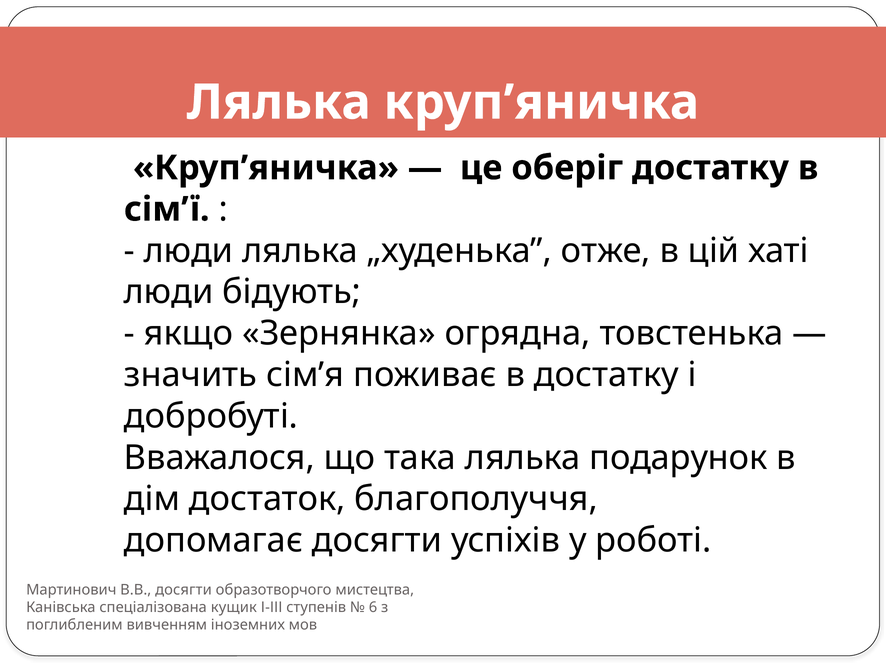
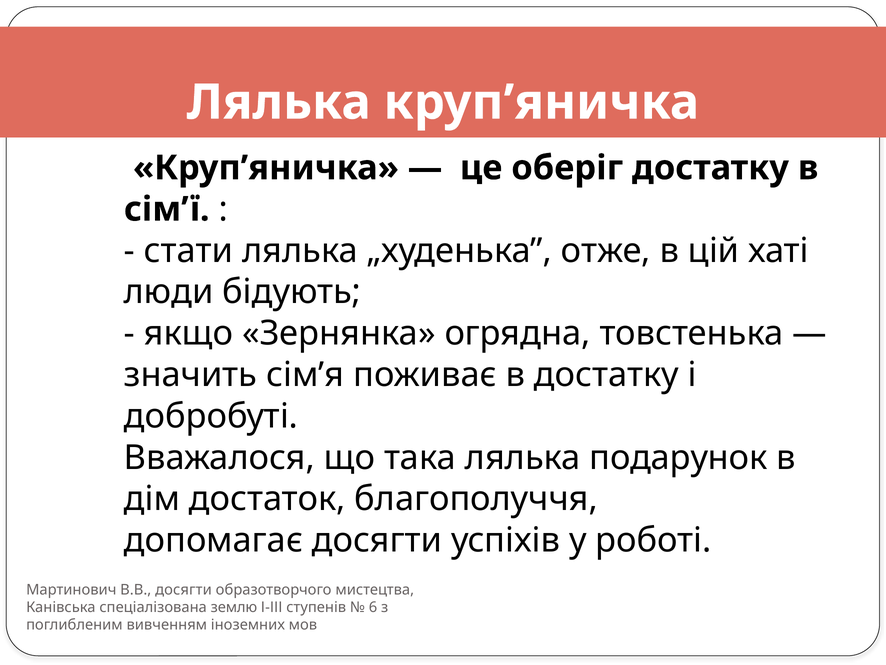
люди at (189, 250): люди -> стати
кущик: кущик -> землю
